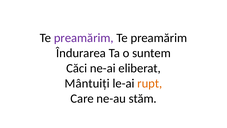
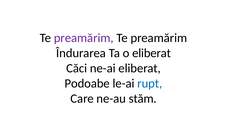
o suntem: suntem -> eliberat
Mântuiți: Mântuiți -> Podoabe
rupt colour: orange -> blue
